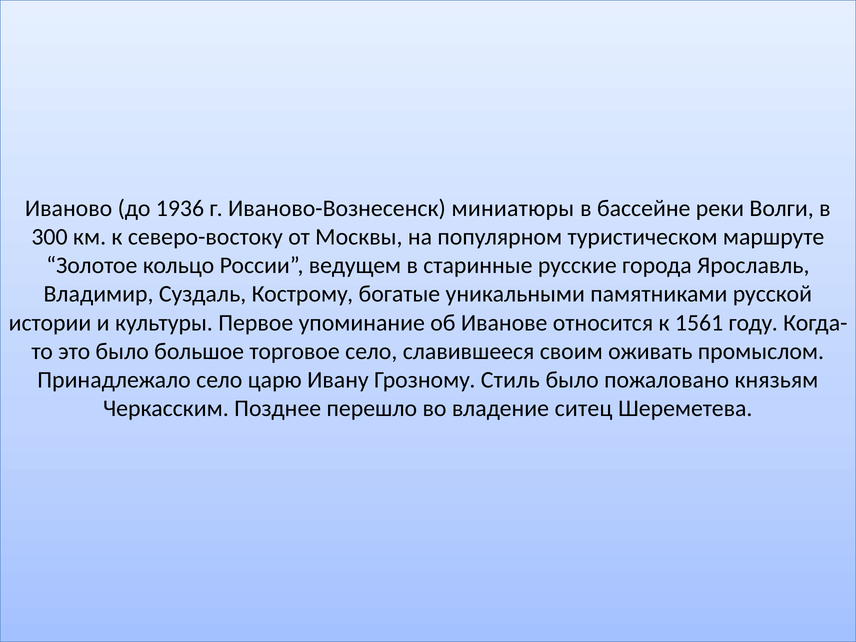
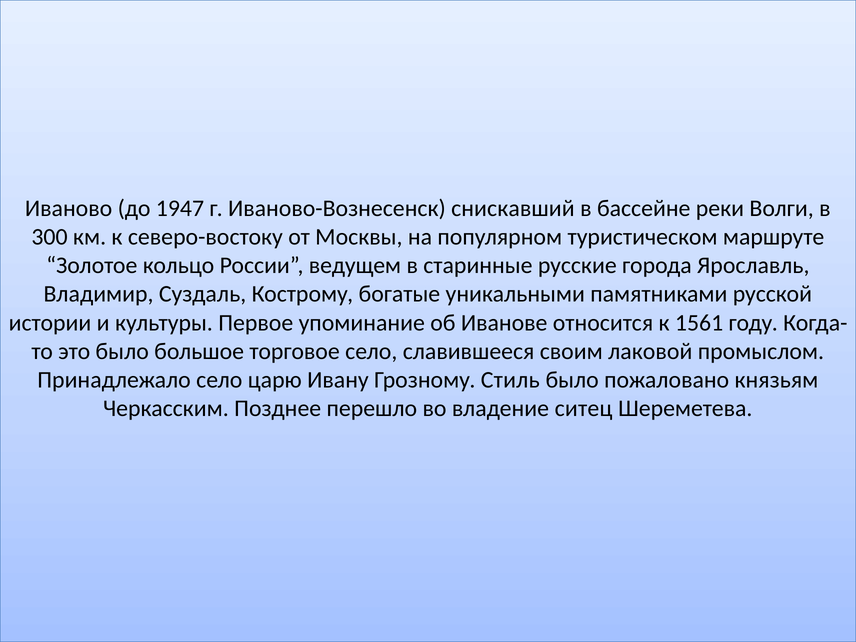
1936: 1936 -> 1947
миниатюры: миниатюры -> снискавший
оживать: оживать -> лаковой
